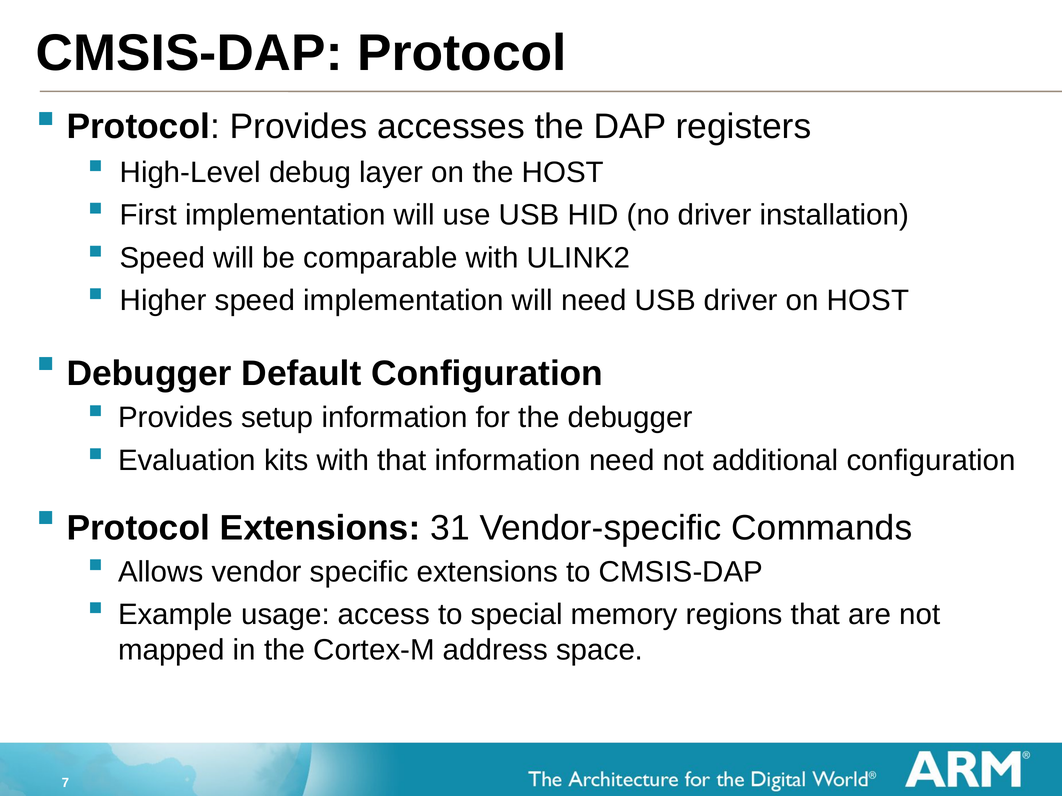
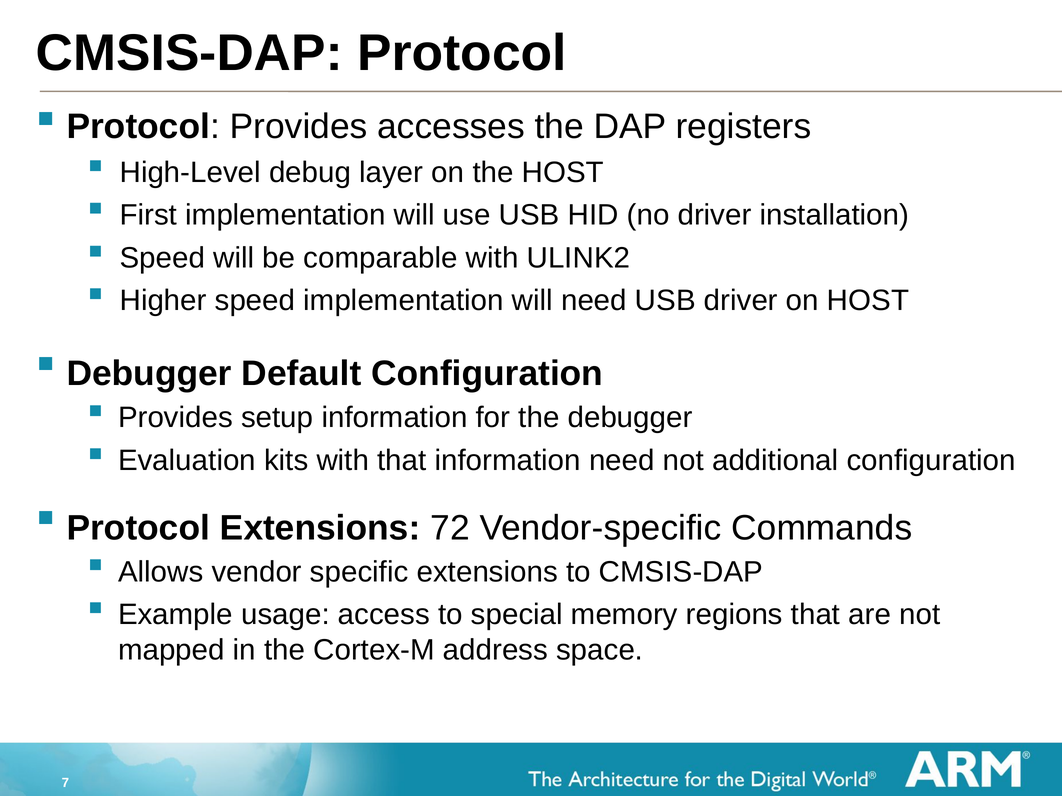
31: 31 -> 72
